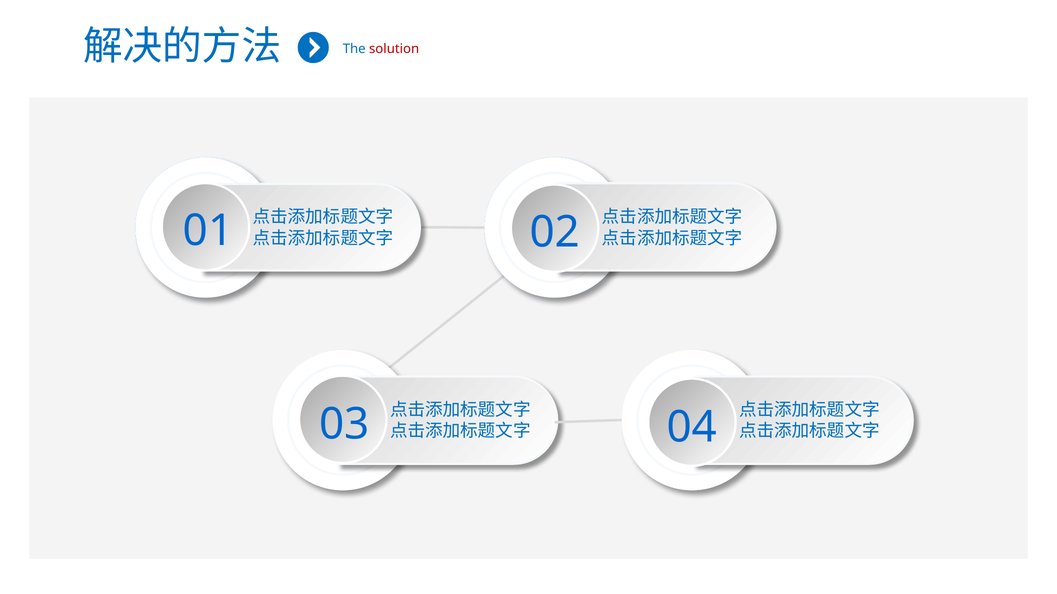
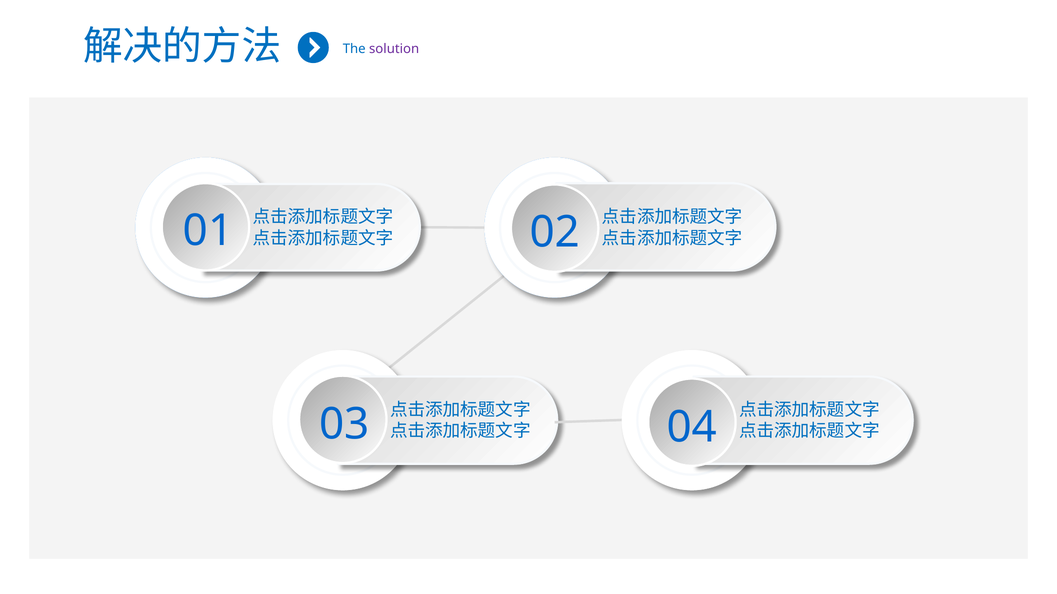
solution colour: red -> purple
